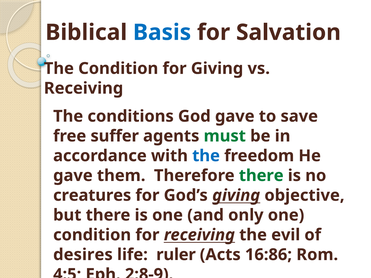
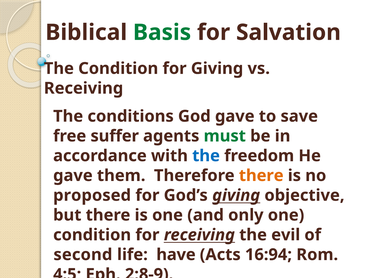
Basis colour: blue -> green
there at (261, 176) colour: green -> orange
creatures: creatures -> proposed
desires: desires -> second
ruler: ruler -> have
16:86: 16:86 -> 16:94
